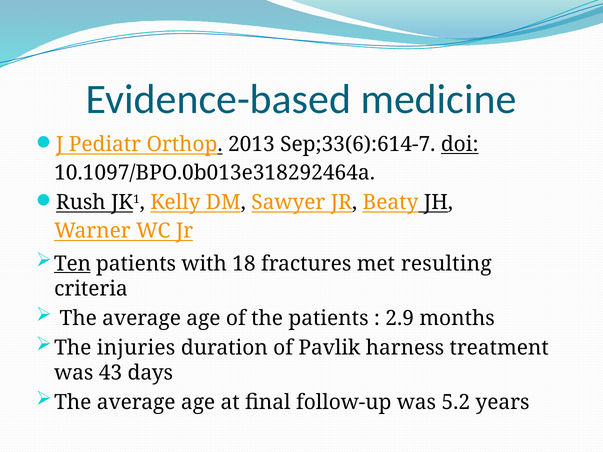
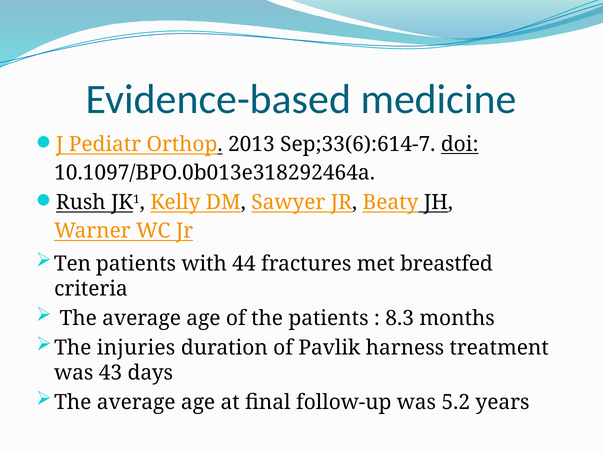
Ten underline: present -> none
18: 18 -> 44
resulting: resulting -> breastfed
2.9: 2.9 -> 8.3
